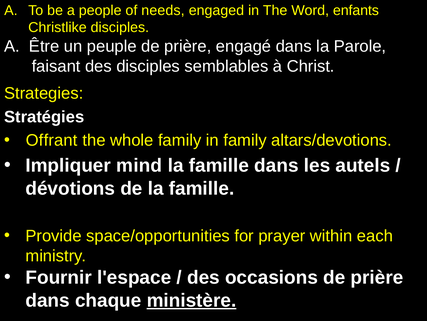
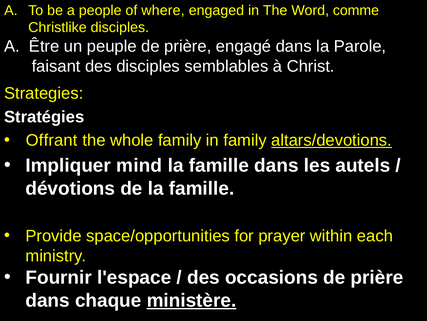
needs: needs -> where
enfants: enfants -> comme
altars/devotions underline: none -> present
